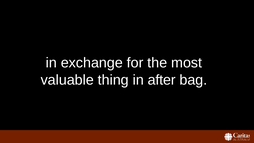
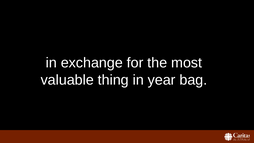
after: after -> year
